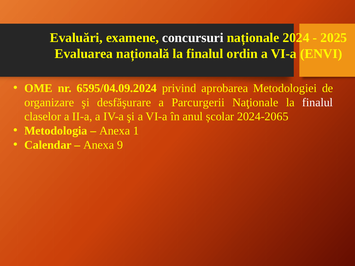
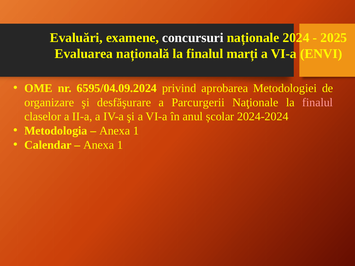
ordin: ordin -> marți
finalul at (318, 102) colour: white -> pink
2024-2065: 2024-2065 -> 2024-2024
9 at (120, 145): 9 -> 1
